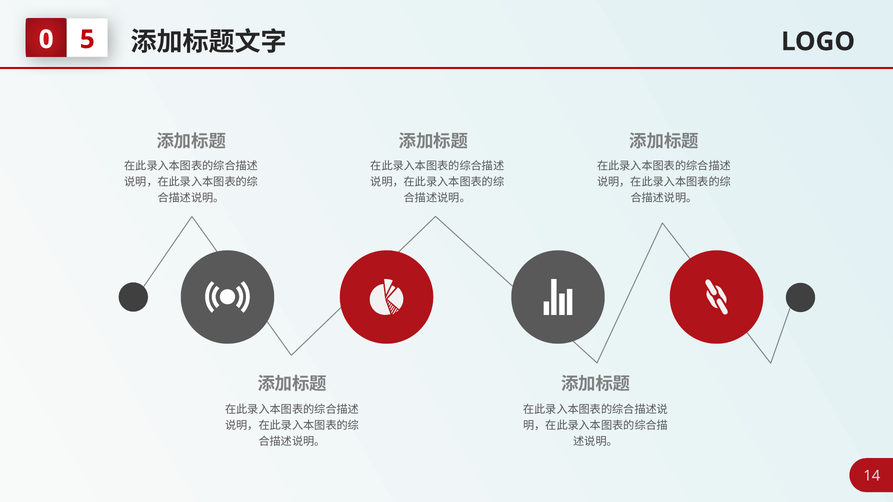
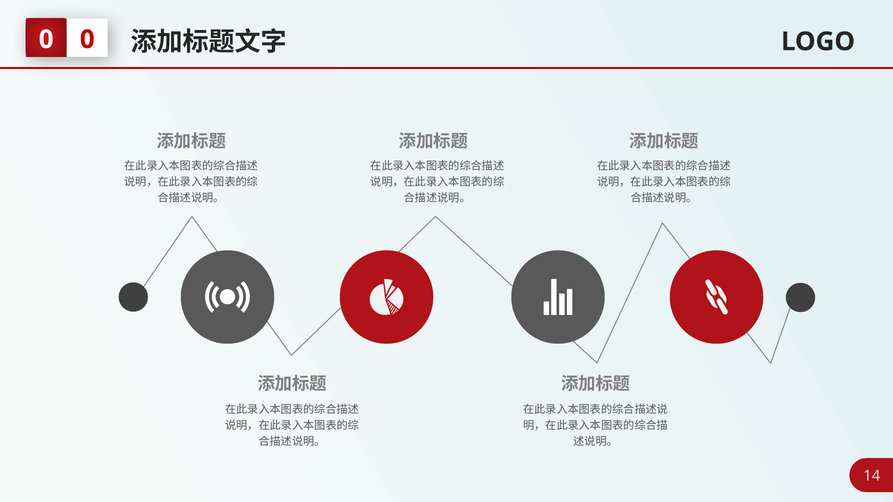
5 at (87, 39): 5 -> 0
